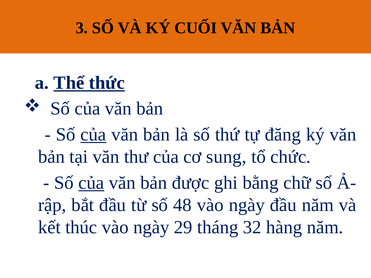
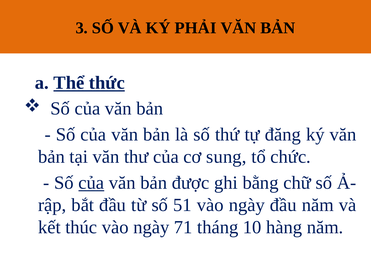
CUỐI: CUỐI -> PHẢI
của at (93, 135) underline: present -> none
48: 48 -> 51
29: 29 -> 71
32: 32 -> 10
